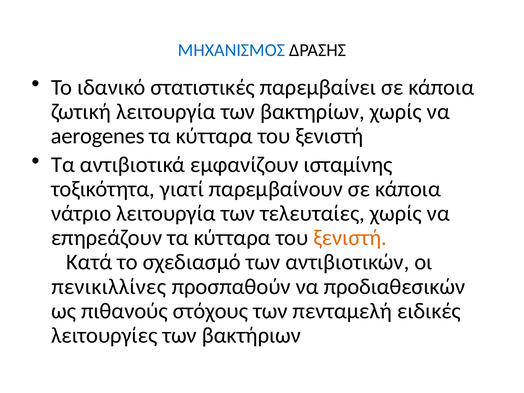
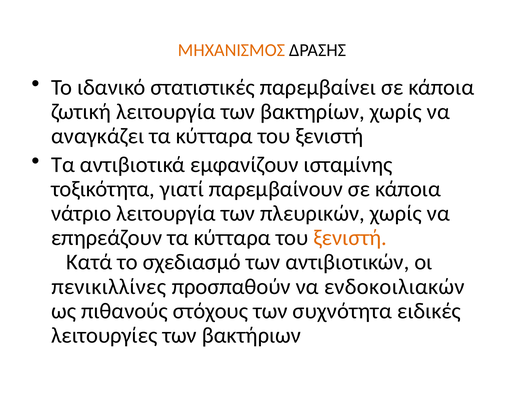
ΜΗΧΑΝΙΣΜΟΣ colour: blue -> orange
aerogenes: aerogenes -> αναγκάζει
τελευταίες: τελευταίες -> πλευρικών
προδιαθεσικών: προδιαθεσικών -> ενδοκοιλιακών
πενταμελή: πενταμελή -> συχνότητα
